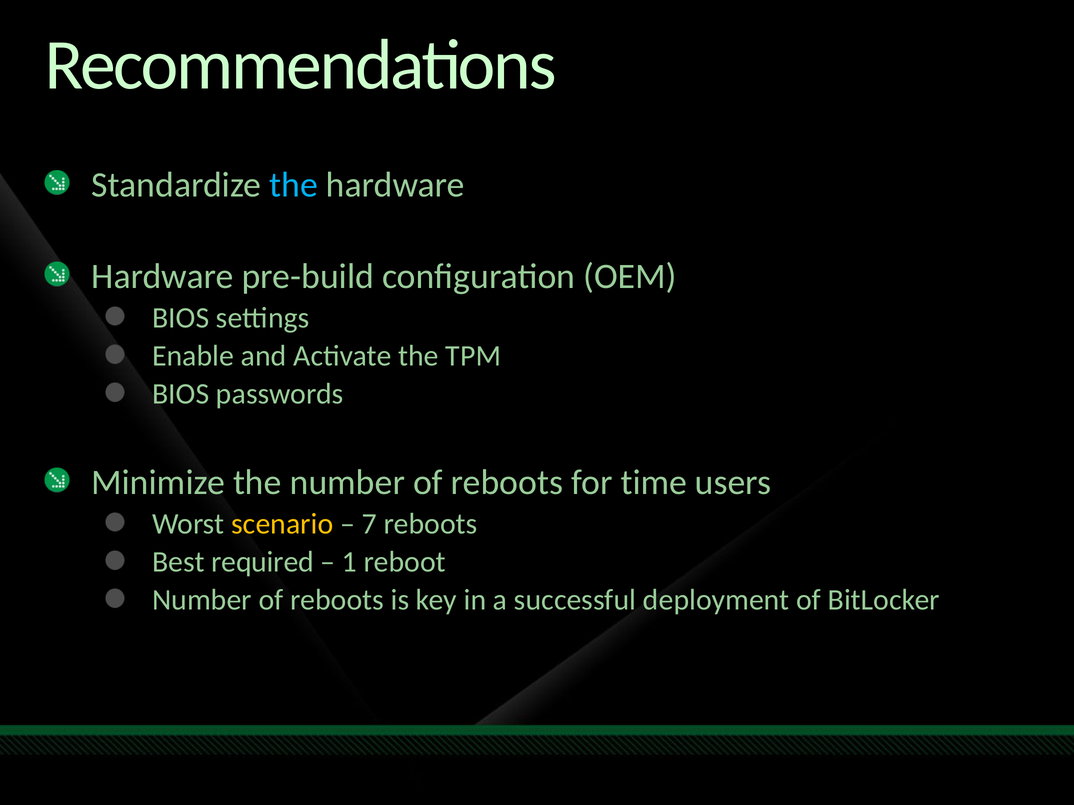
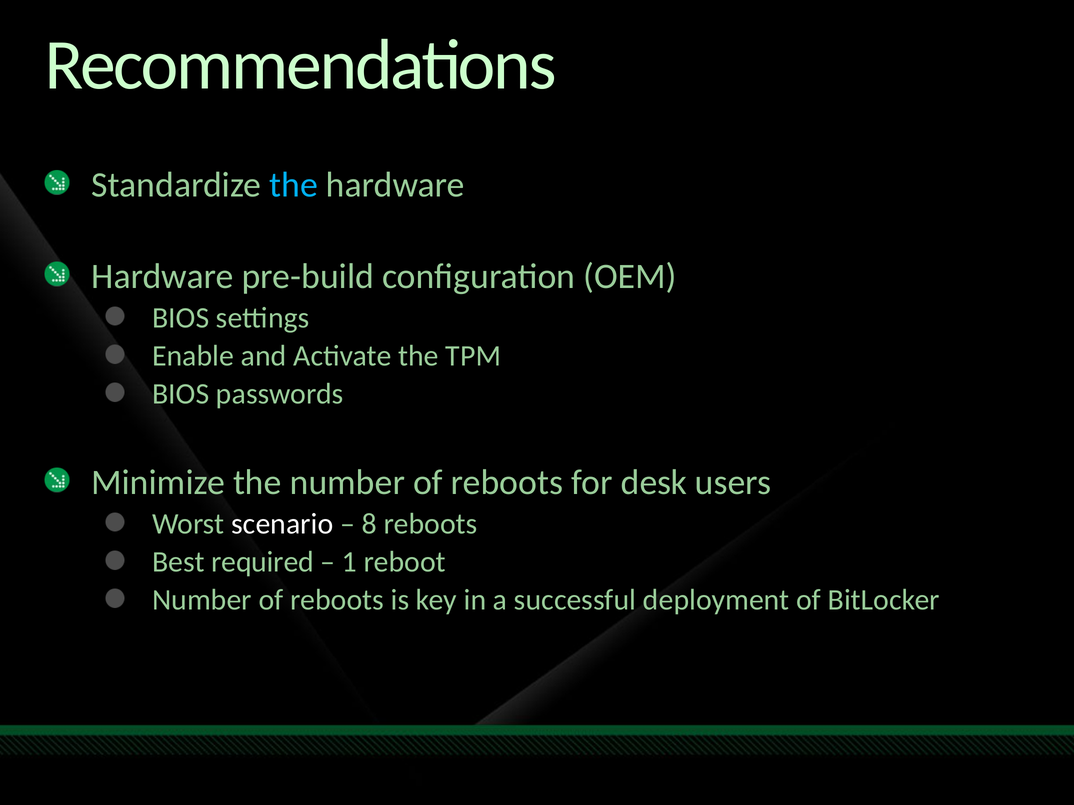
time: time -> desk
scenario colour: yellow -> white
7: 7 -> 8
